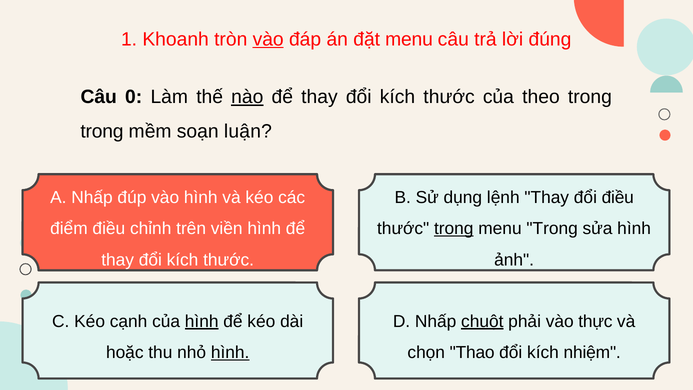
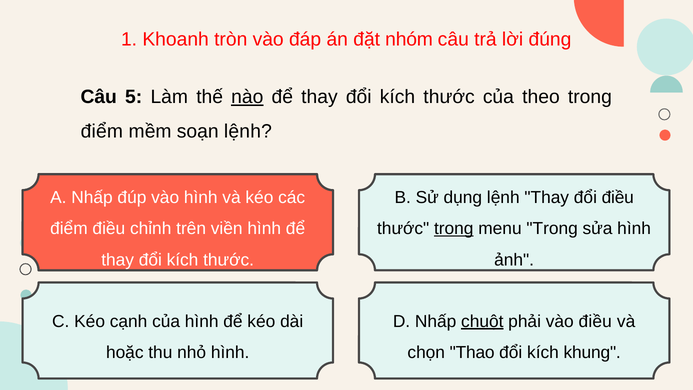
vào at (268, 39) underline: present -> none
đặt menu: menu -> nhóm
0: 0 -> 5
trong at (102, 132): trong -> điểm
soạn luận: luận -> lệnh
hình at (202, 321) underline: present -> none
vào thực: thực -> điều
hình at (230, 352) underline: present -> none
nhiệm: nhiệm -> khung
